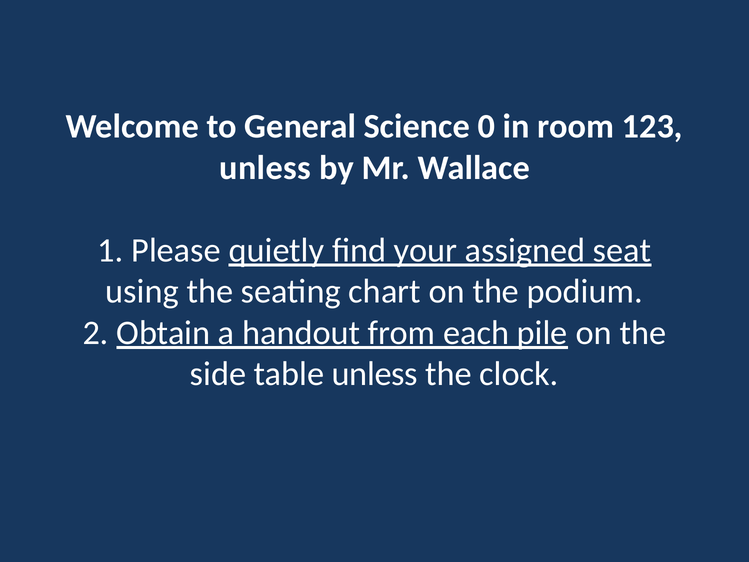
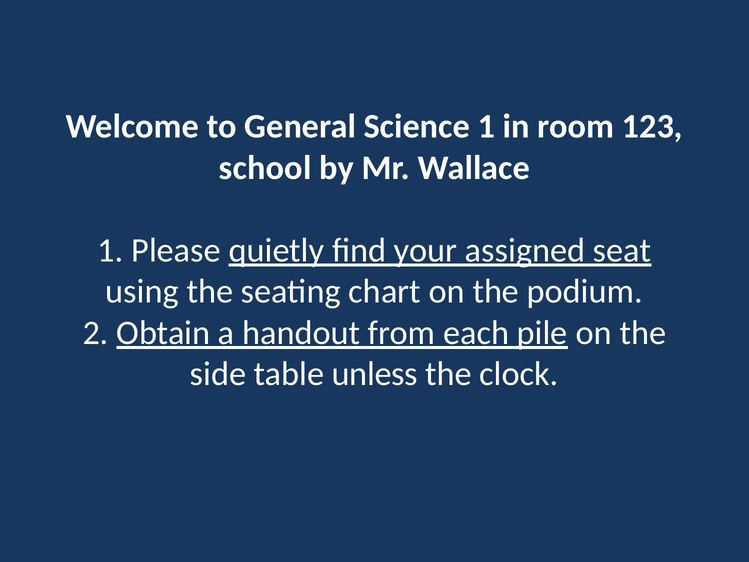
Science 0: 0 -> 1
unless at (265, 168): unless -> school
